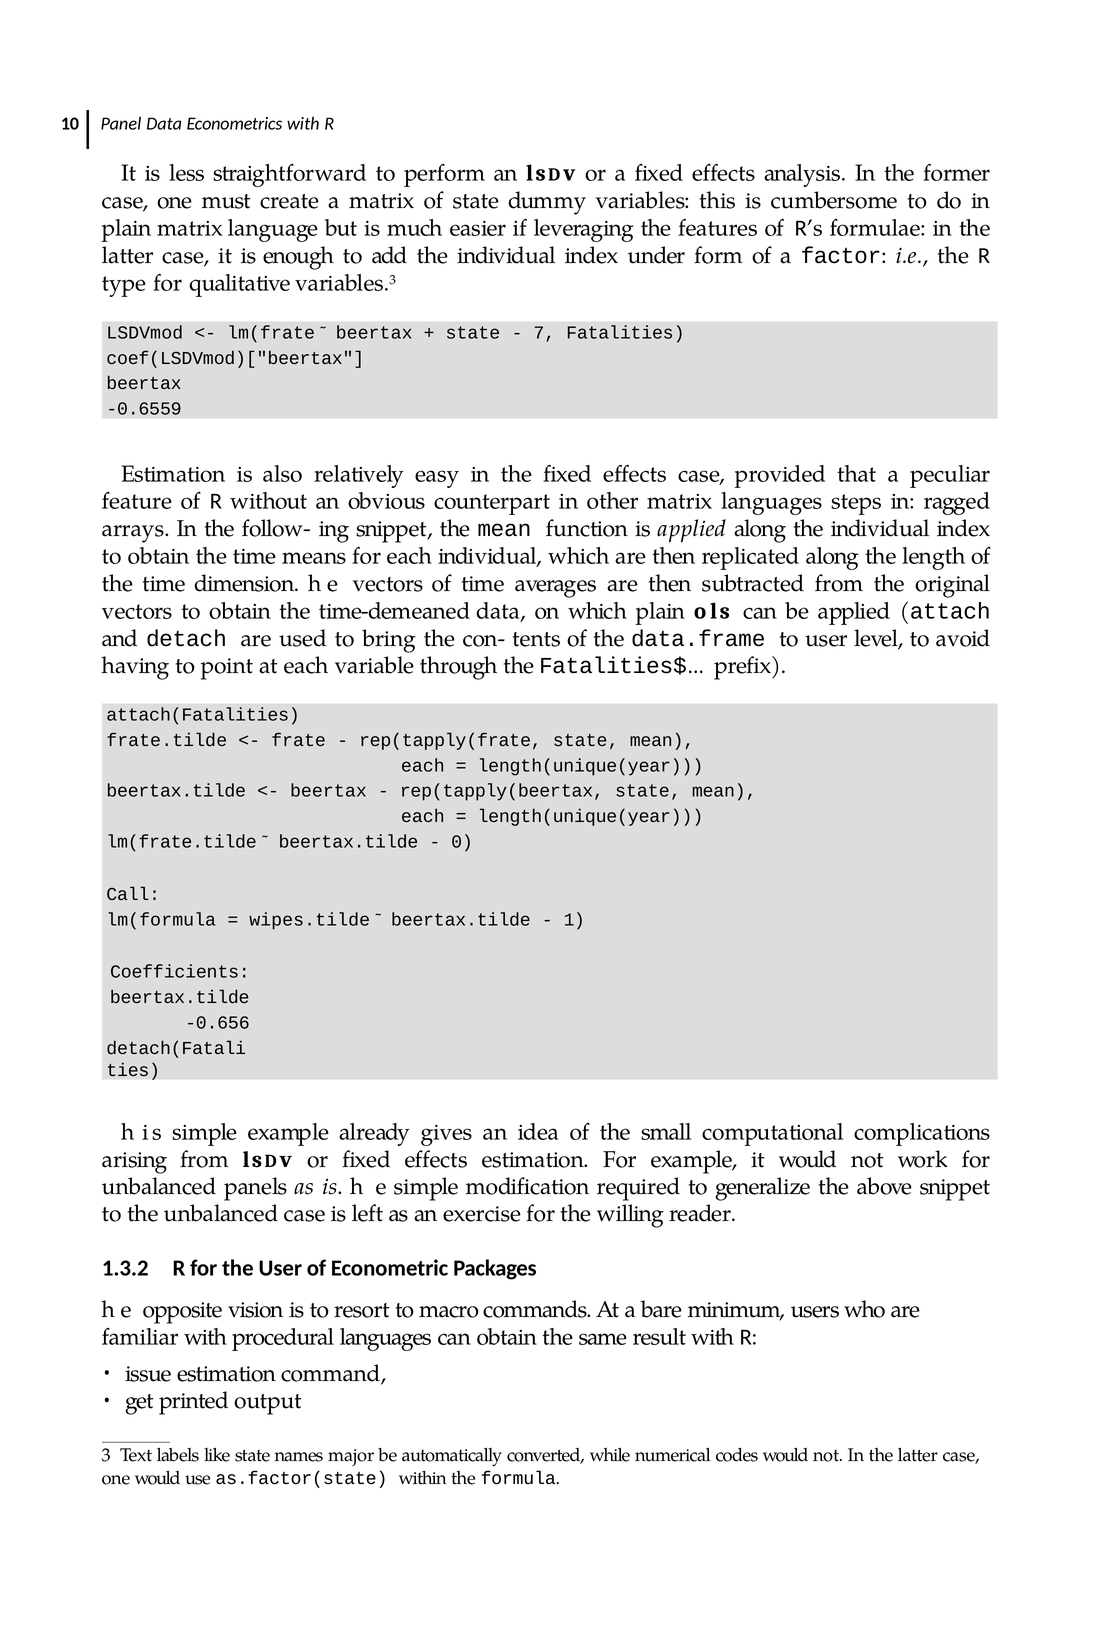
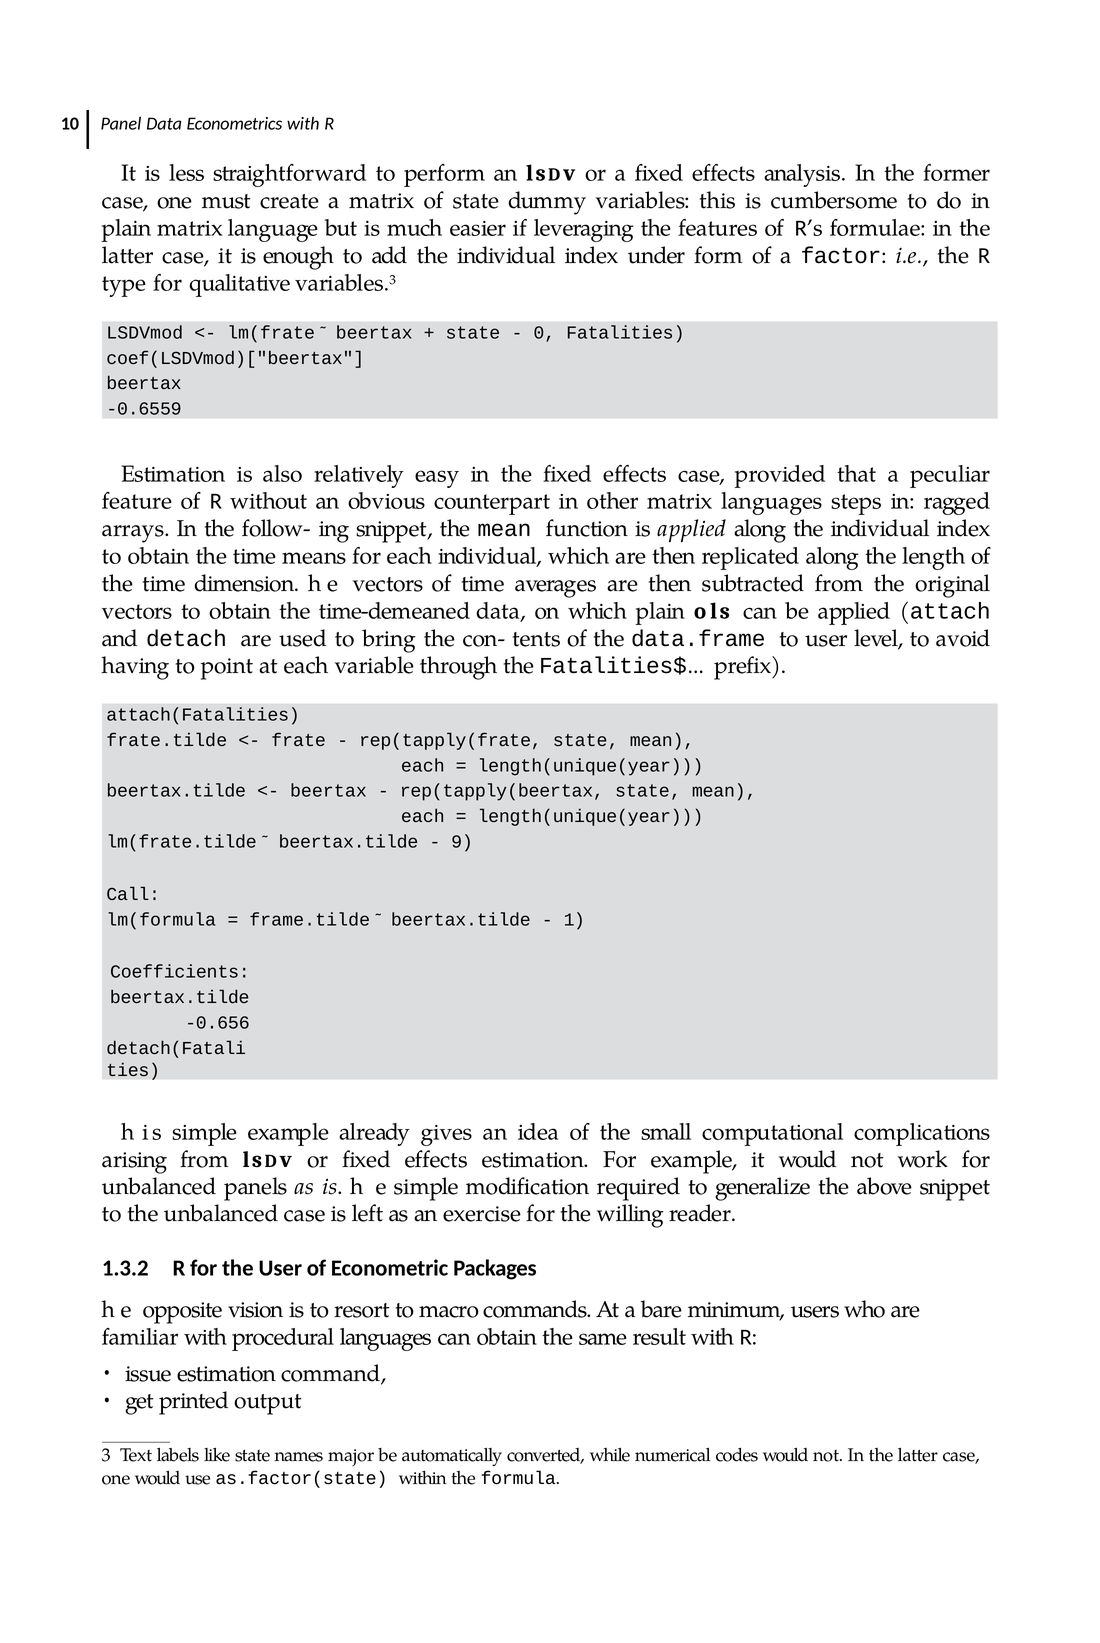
7: 7 -> 0
0: 0 -> 9
wipes.tilde: wipes.tilde -> frame.tilde
